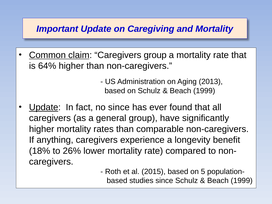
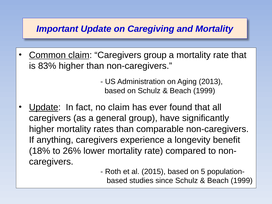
64%: 64% -> 83%
no since: since -> claim
